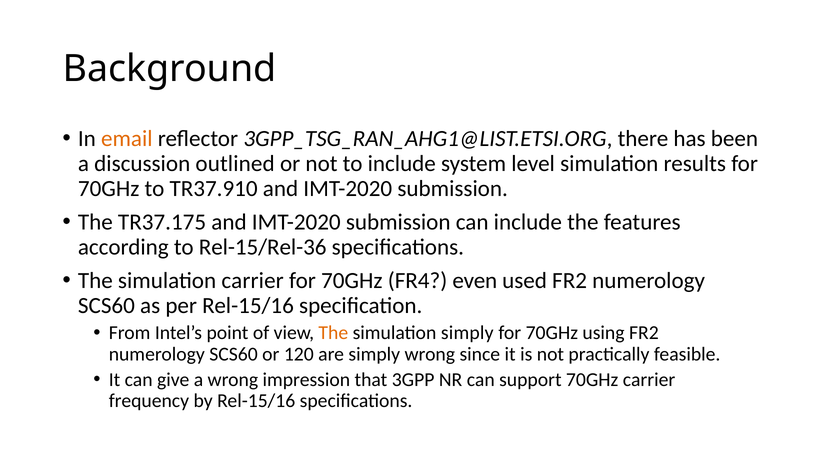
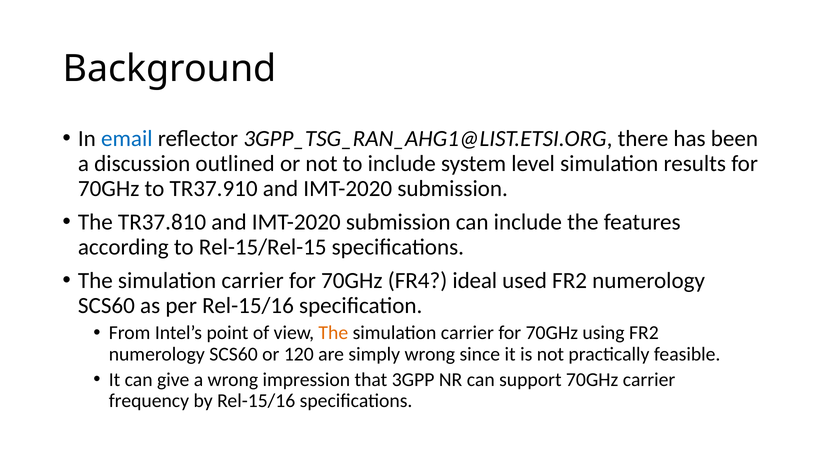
email colour: orange -> blue
TR37.175: TR37.175 -> TR37.810
Rel-15/Rel-36: Rel-15/Rel-36 -> Rel-15/Rel-15
even: even -> ideal
simply at (467, 333): simply -> carrier
